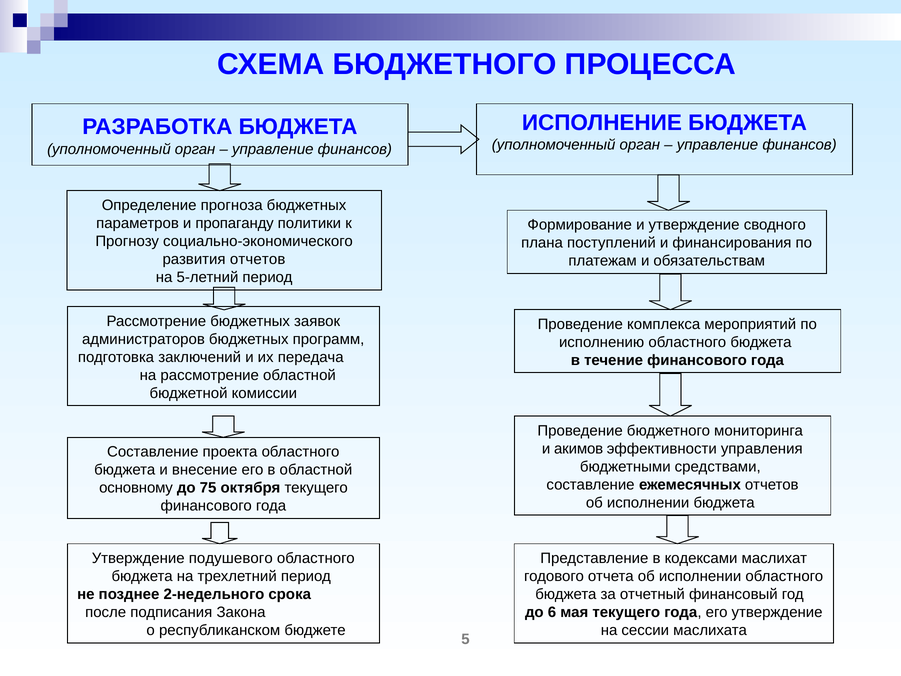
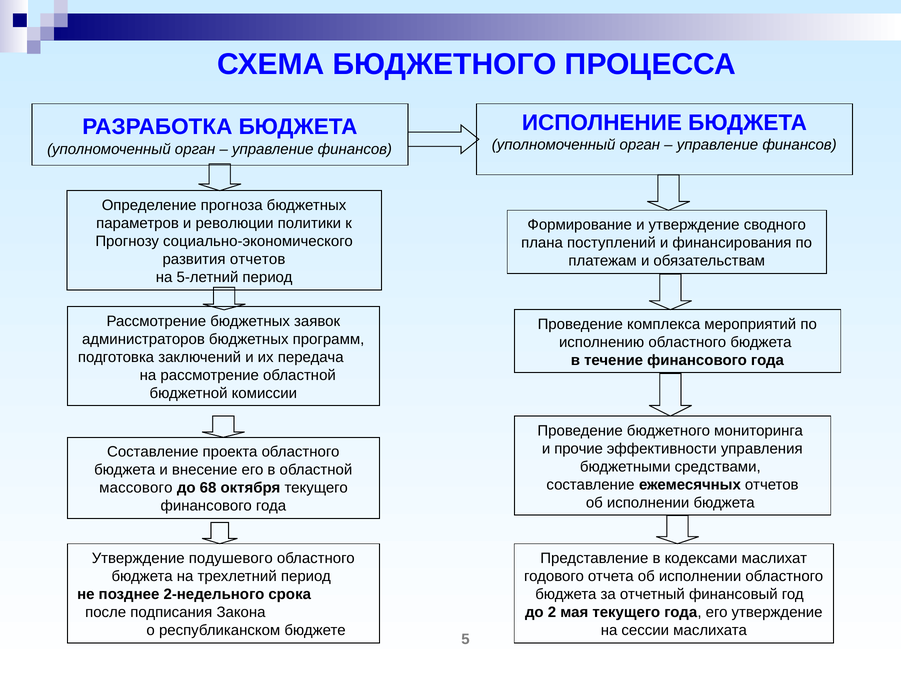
пропаганду: пропаганду -> революции
акимов: акимов -> прочие
основному: основному -> массового
75: 75 -> 68
6: 6 -> 2
